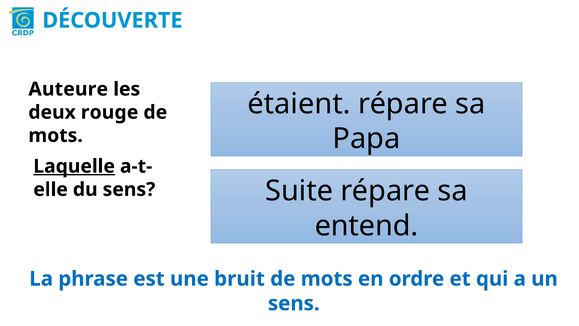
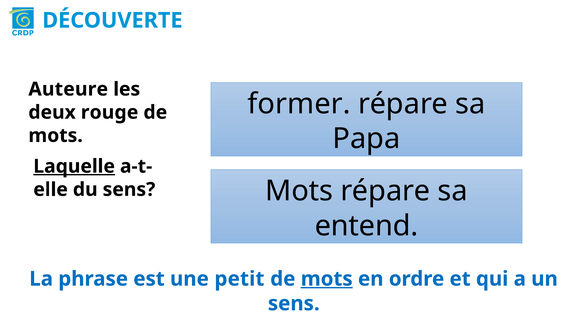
étaient: étaient -> former
Suite at (299, 191): Suite -> Mots
bruit: bruit -> petit
mots at (327, 279) underline: none -> present
